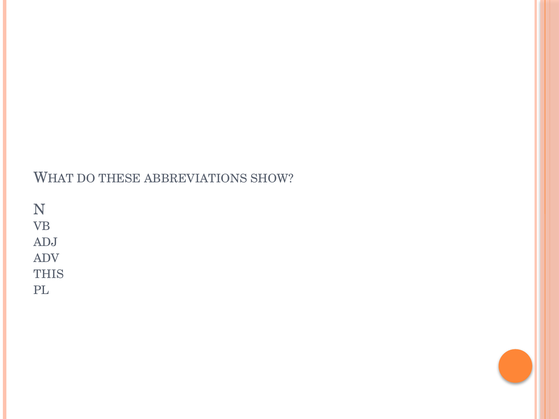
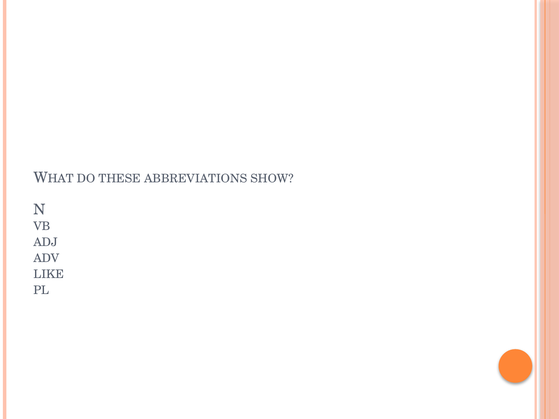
THIS: THIS -> LIKE
